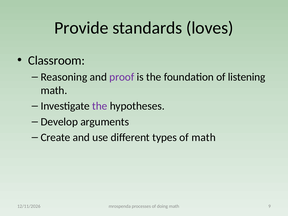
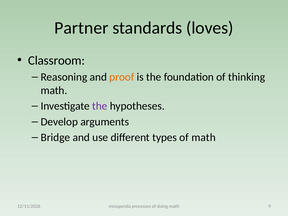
Provide: Provide -> Partner
proof colour: purple -> orange
listening: listening -> thinking
Create: Create -> Bridge
